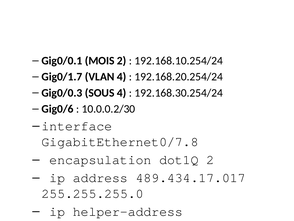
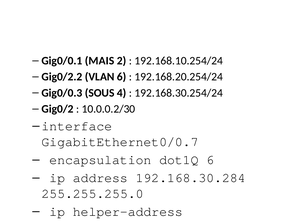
MOIS: MOIS -> MAIS
Gig0/1.7: Gig0/1.7 -> Gig0/2.2
VLAN 4: 4 -> 6
Gig0/6: Gig0/6 -> Gig0/2
GigabitEthernet0/7.8: GigabitEthernet0/7.8 -> GigabitEthernet0/0.7
dot1Q 2: 2 -> 6
489.434.17.017: 489.434.17.017 -> 192.168.30.284
